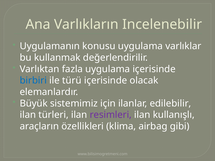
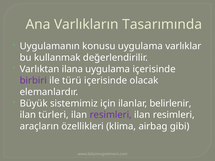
Incelenebilir: Incelenebilir -> Tasarımında
fazla: fazla -> ilana
birbiri colour: blue -> purple
edilebilir: edilebilir -> belirlenir
kullanışlı at (174, 115): kullanışlı -> resimleri
